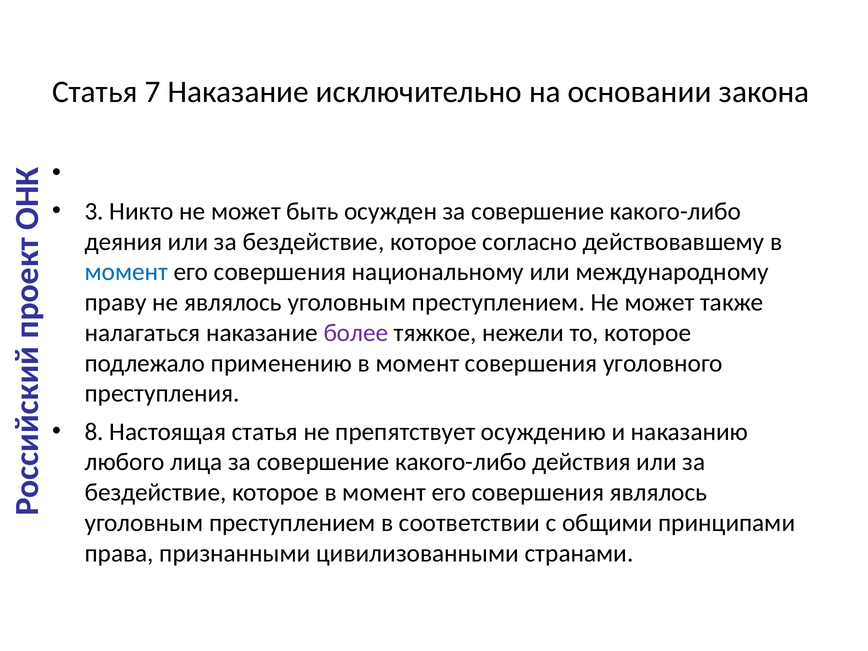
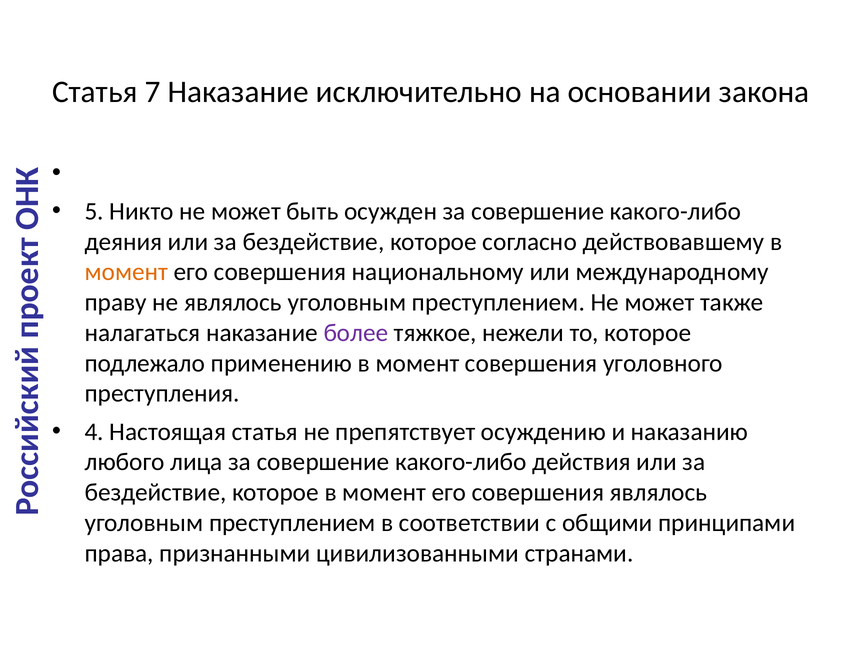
3: 3 -> 5
момент at (126, 272) colour: blue -> orange
8: 8 -> 4
